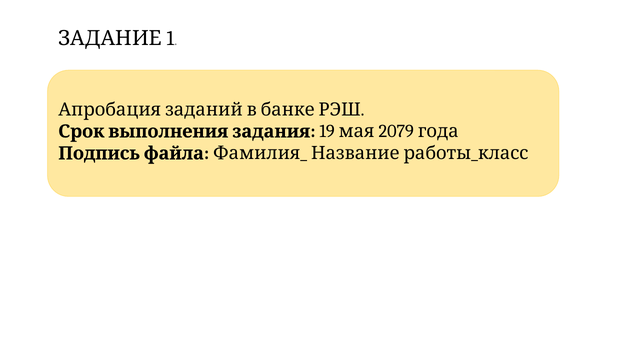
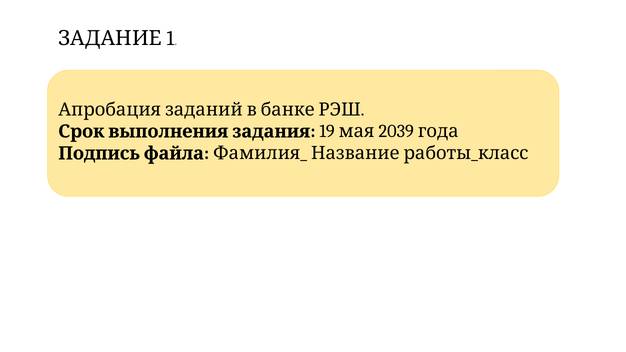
2079: 2079 -> 2039
